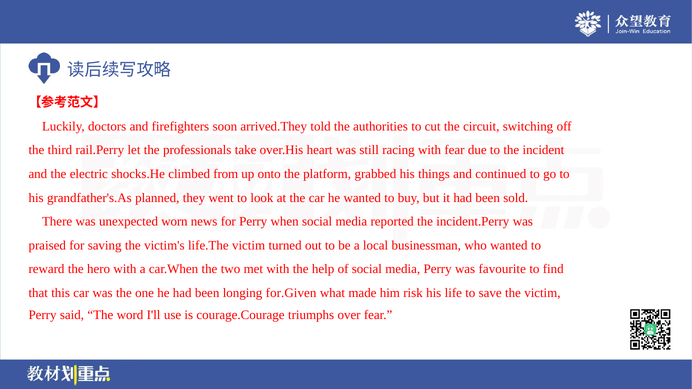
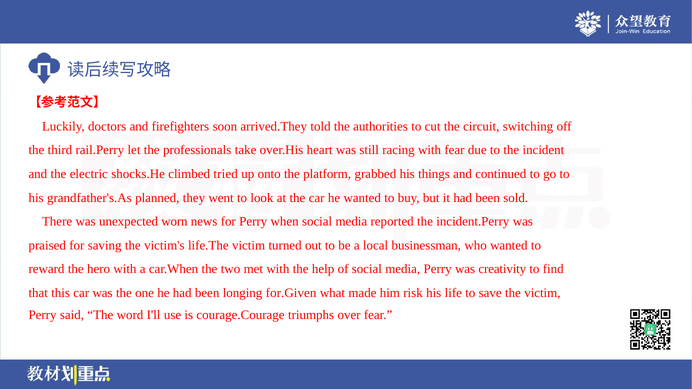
from: from -> tried
favourite: favourite -> creativity
